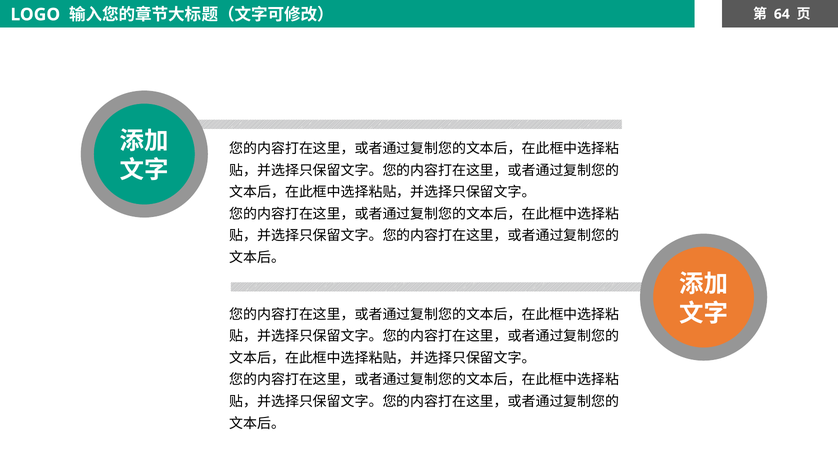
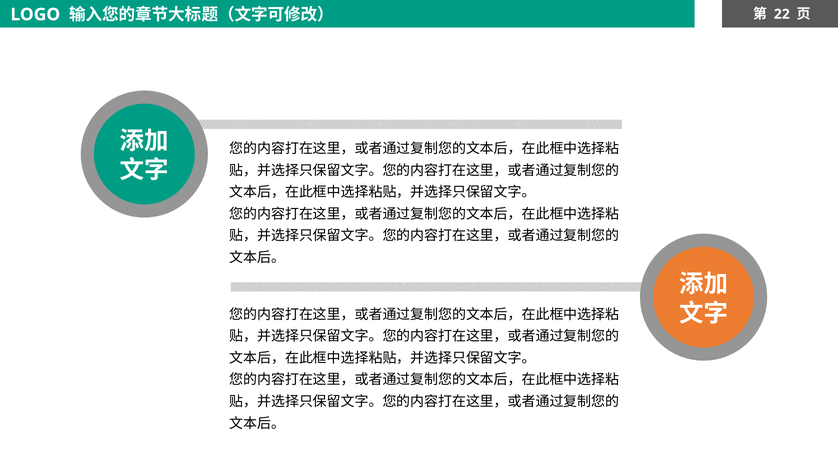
64: 64 -> 22
